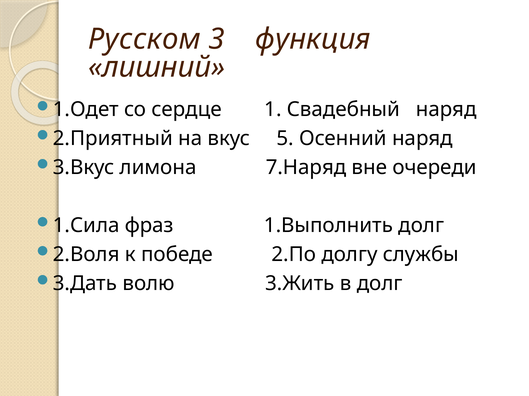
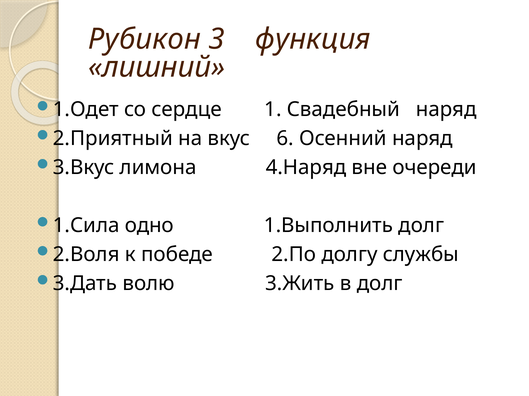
Русском: Русском -> Рубикон
5: 5 -> 6
7.Наряд: 7.Наряд -> 4.Наряд
фраз: фраз -> одно
